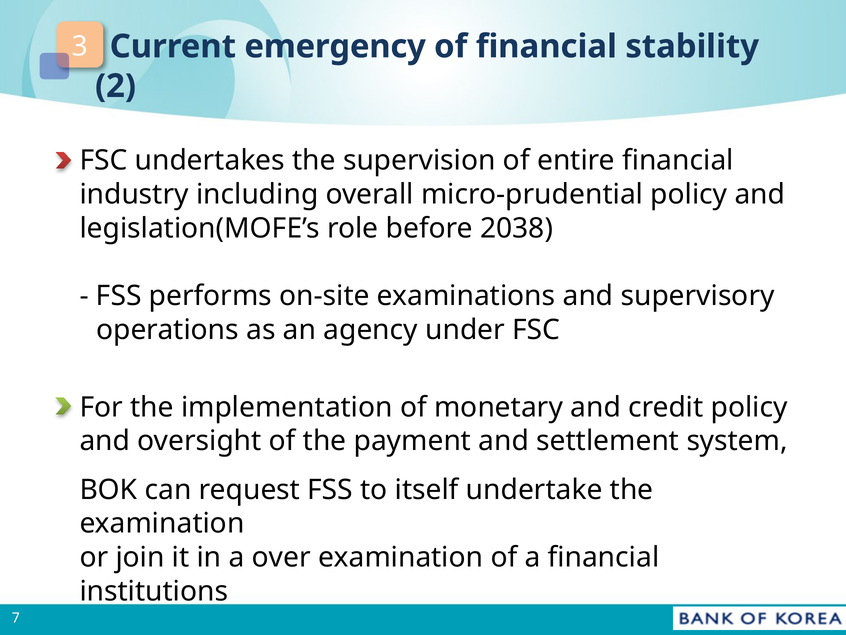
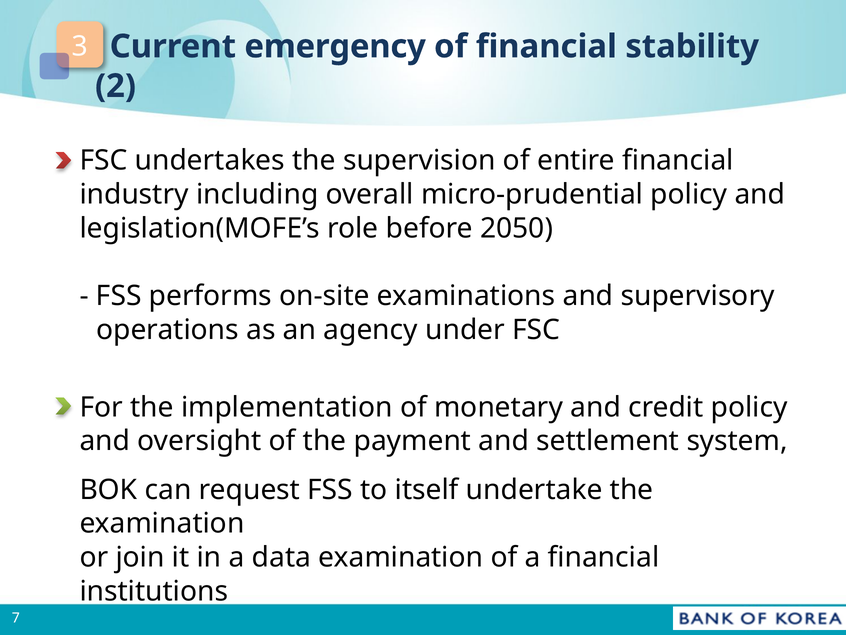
2038: 2038 -> 2050
over: over -> data
